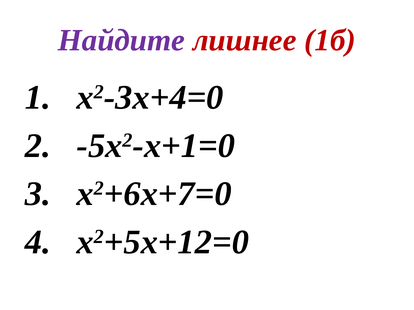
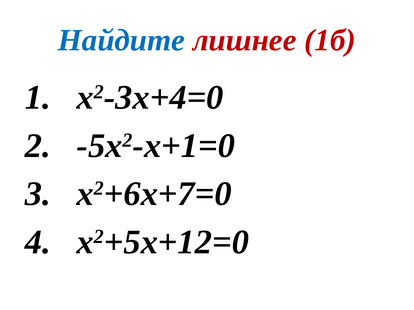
Найдите colour: purple -> blue
